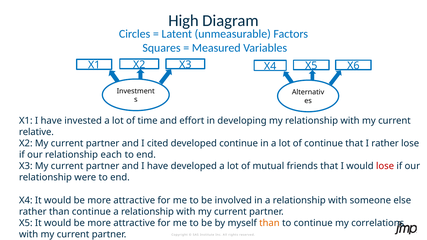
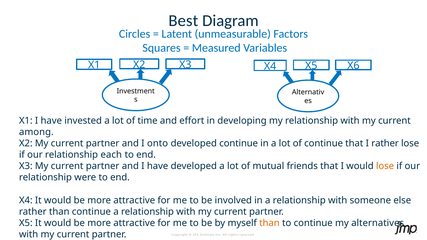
High: High -> Best
relative: relative -> among
cited: cited -> onto
lose at (385, 166) colour: red -> orange
my correlations: correlations -> alternatives
